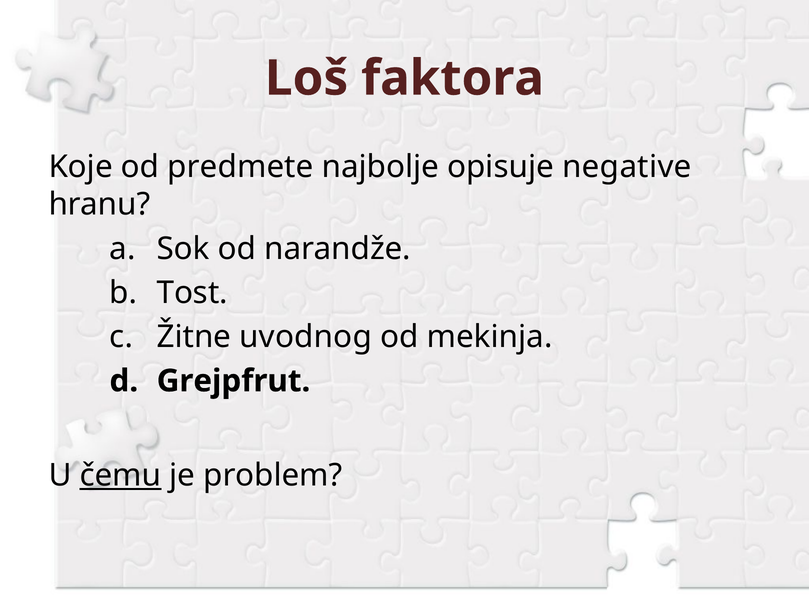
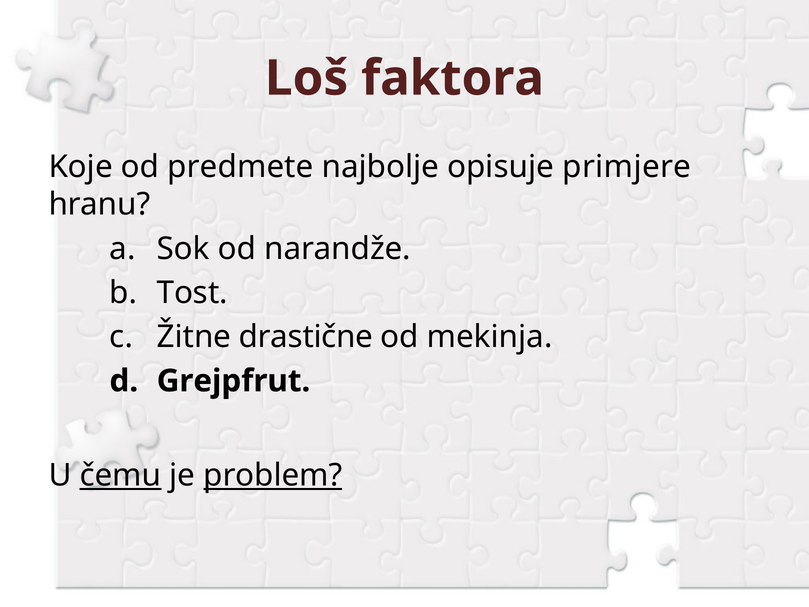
negative: negative -> primjere
uvodnog: uvodnog -> drastične
problem underline: none -> present
